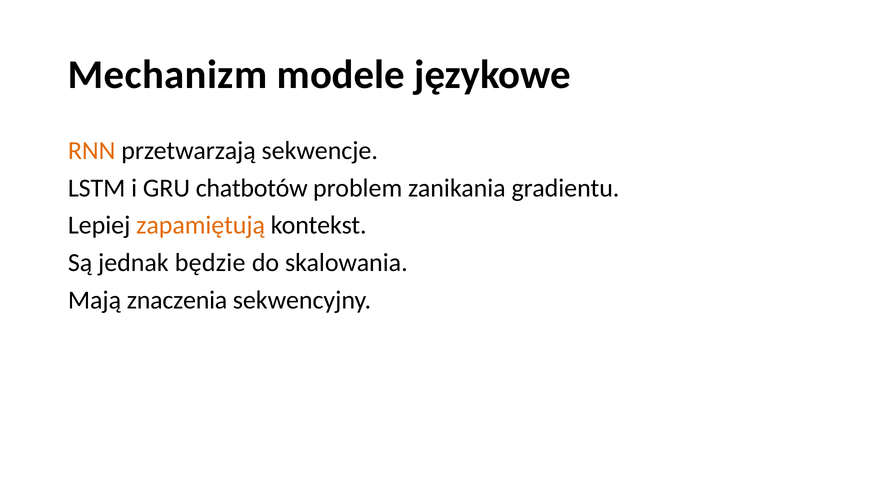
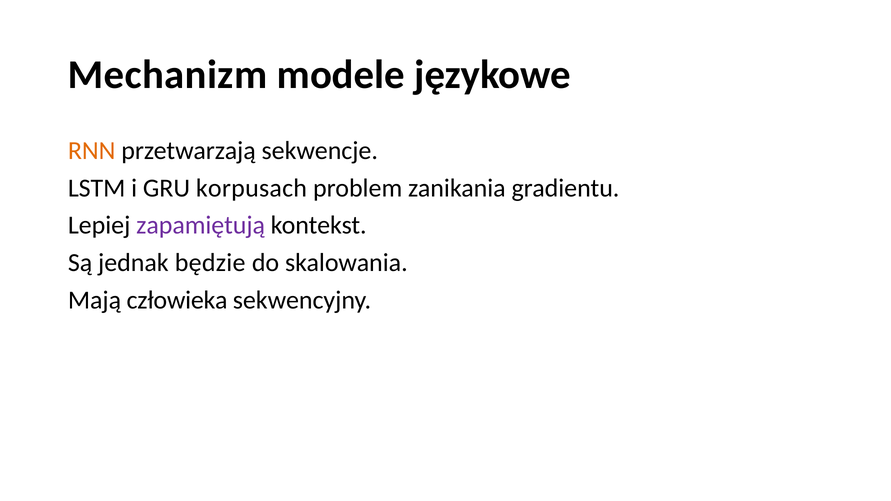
chatbotów: chatbotów -> korpusach
zapamiętują colour: orange -> purple
znaczenia: znaczenia -> człowieka
